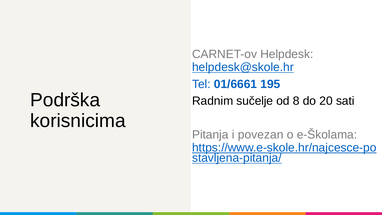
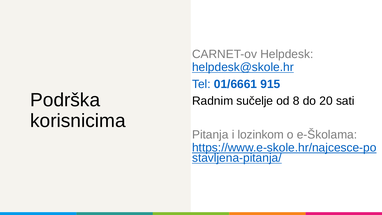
195: 195 -> 915
povezan: povezan -> lozinkom
